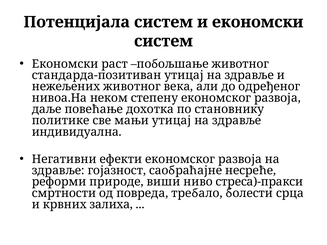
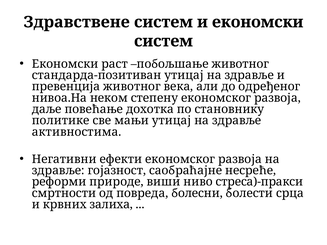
Потенцијала: Потенцијала -> Здравствене
нежељених: нежељених -> превенција
индивидуална: индивидуална -> активностима
требало: требало -> болесни
